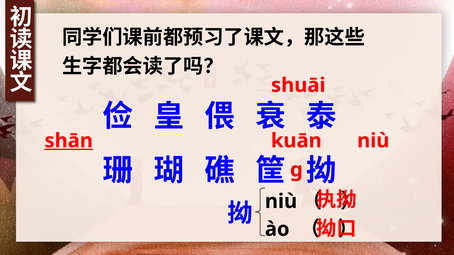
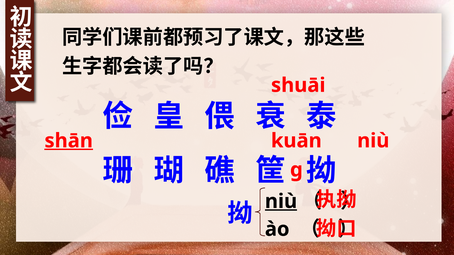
niù at (281, 202) underline: none -> present
